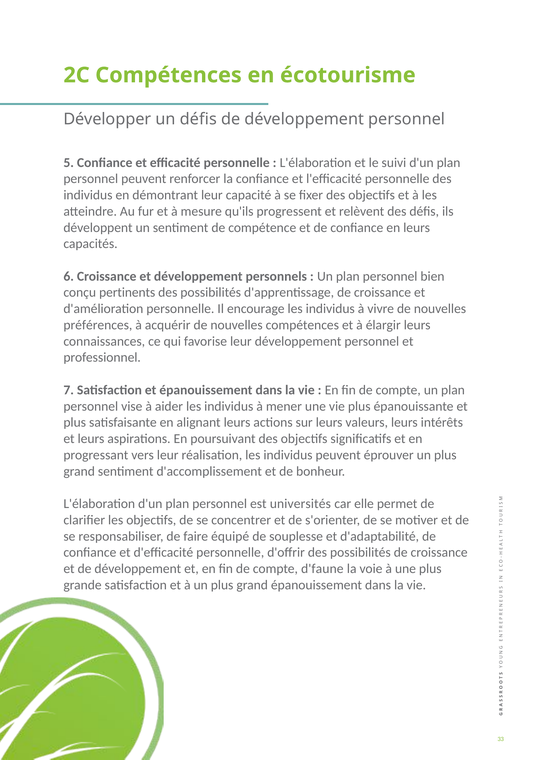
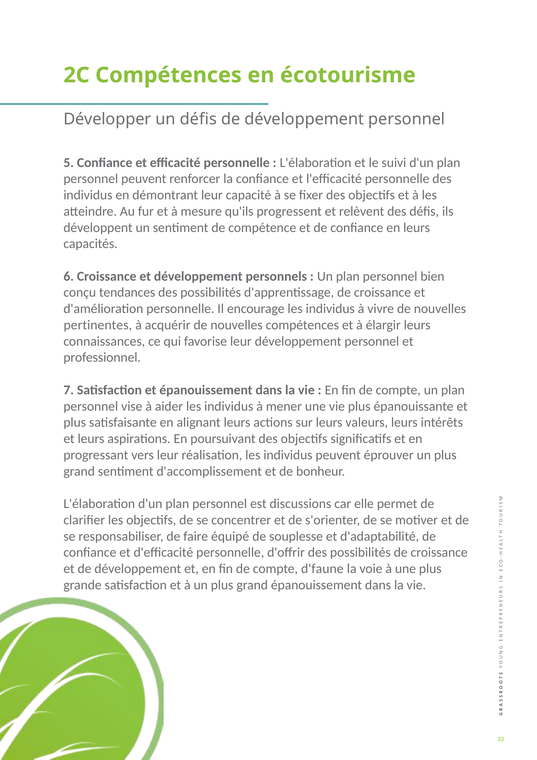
pertinents: pertinents -> tendances
préférences: préférences -> pertinentes
universités: universités -> discussions
